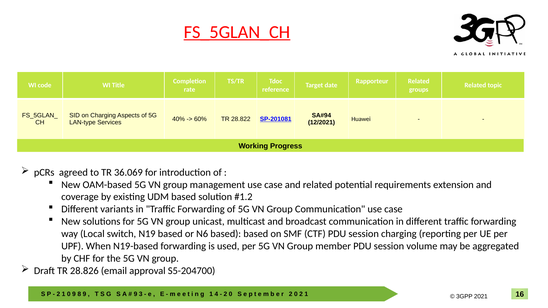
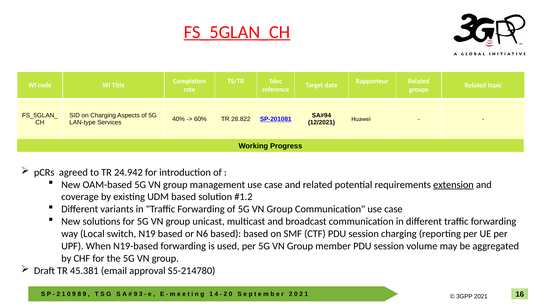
36.069: 36.069 -> 24.942
extension underline: none -> present
28.826: 28.826 -> 45.381
S5-204700: S5-204700 -> S5-214780
